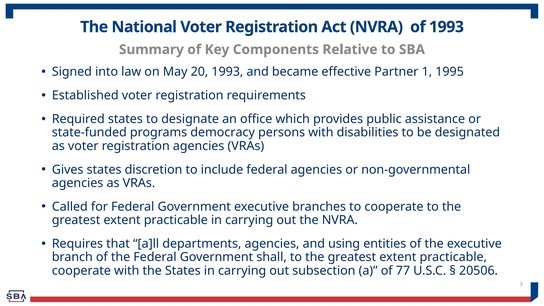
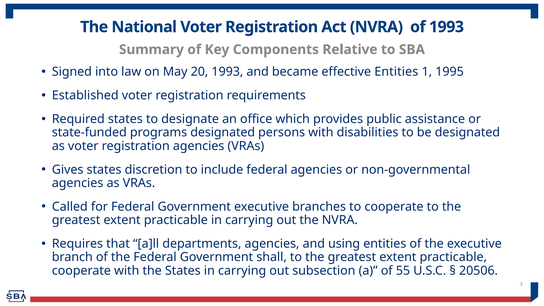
effective Partner: Partner -> Entities
programs democracy: democracy -> designated
77: 77 -> 55
